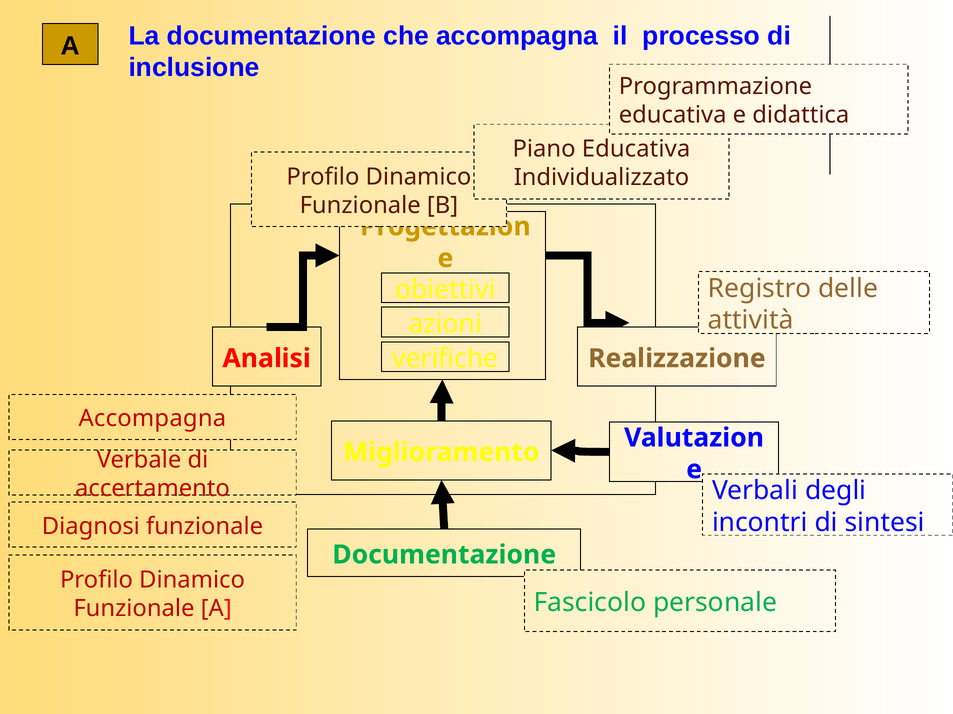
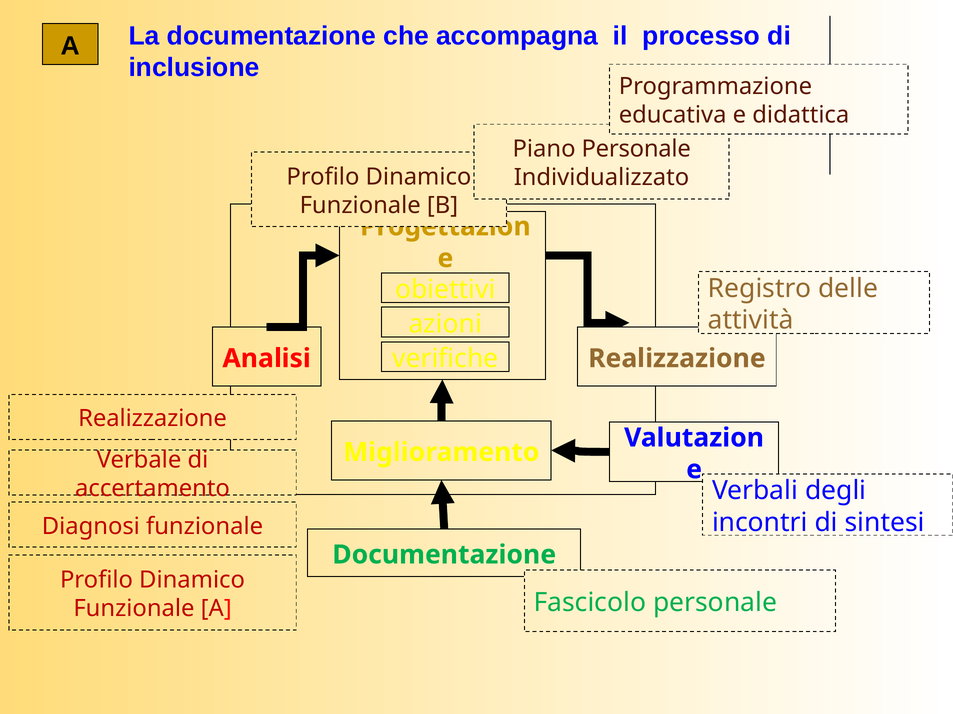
Piano Educativa: Educativa -> Personale
Accompagna at (152, 419): Accompagna -> Realizzazione
